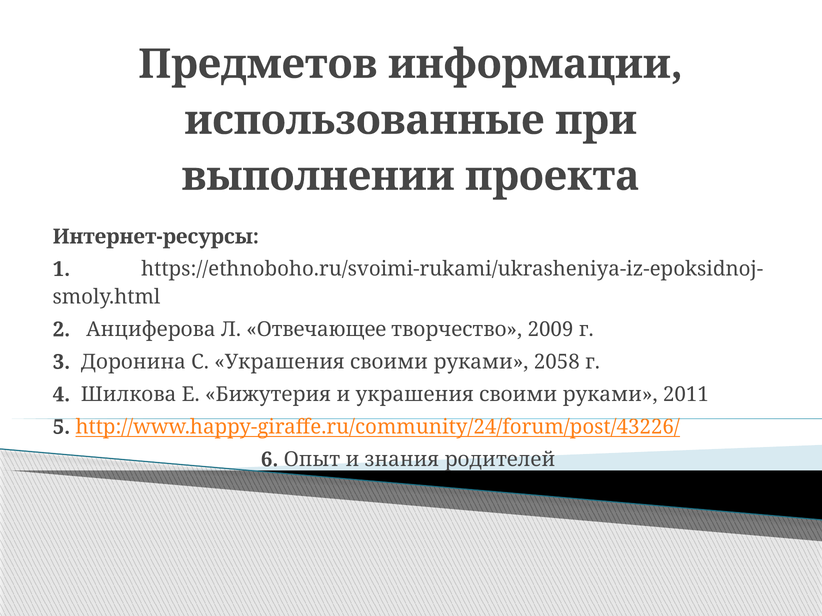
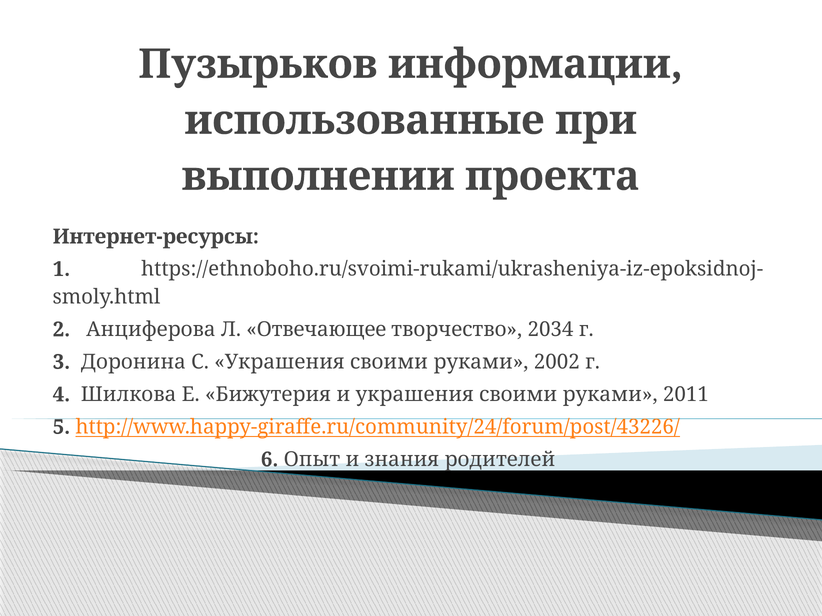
Предметов: Предметов -> Пузырьков
2009: 2009 -> 2034
2058: 2058 -> 2002
